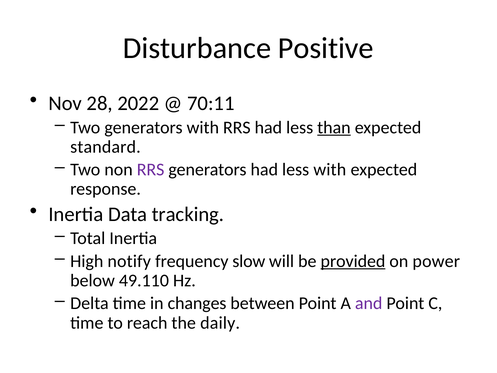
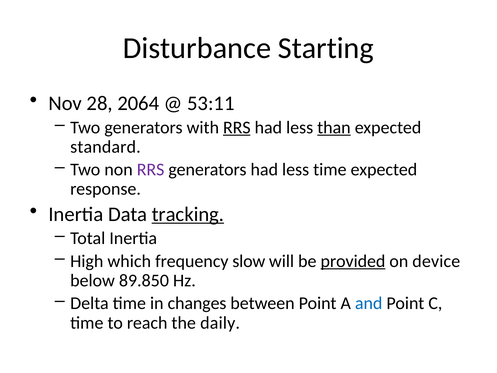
Positive: Positive -> Starting
2022: 2022 -> 2064
70:11: 70:11 -> 53:11
RRS at (237, 127) underline: none -> present
less with: with -> time
tracking underline: none -> present
notify: notify -> which
power: power -> device
49.110: 49.110 -> 89.850
and colour: purple -> blue
